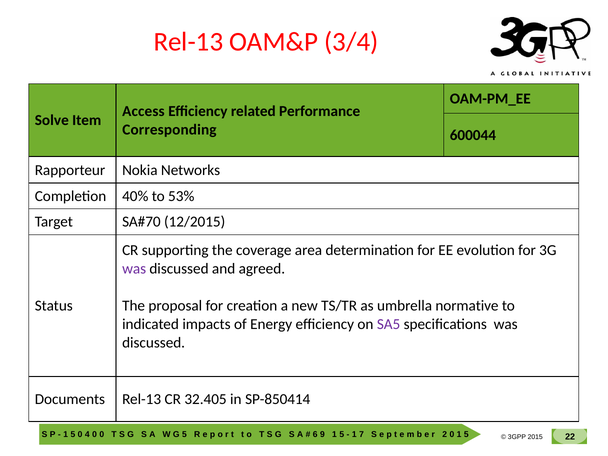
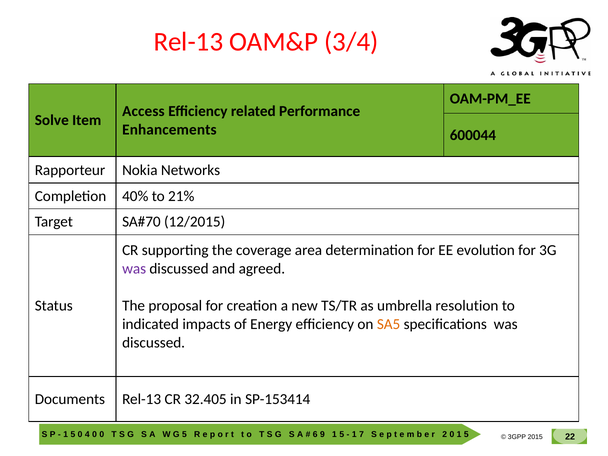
Corresponding: Corresponding -> Enhancements
53%: 53% -> 21%
normative: normative -> resolution
SA5 colour: purple -> orange
SP-850414: SP-850414 -> SP-153414
